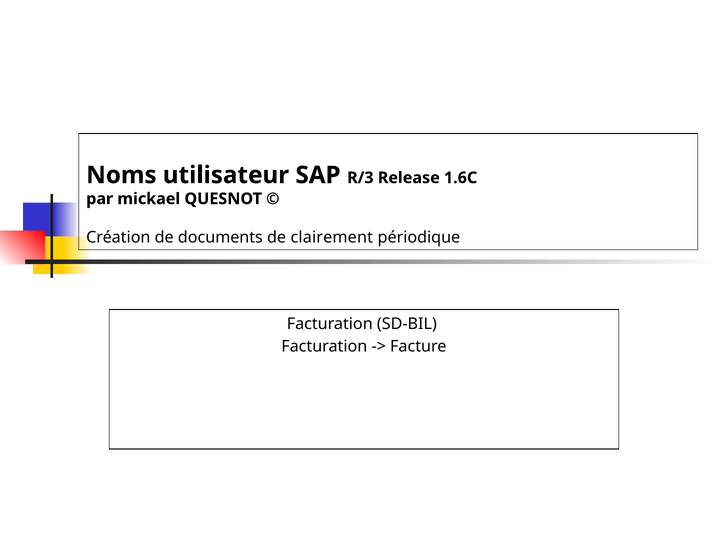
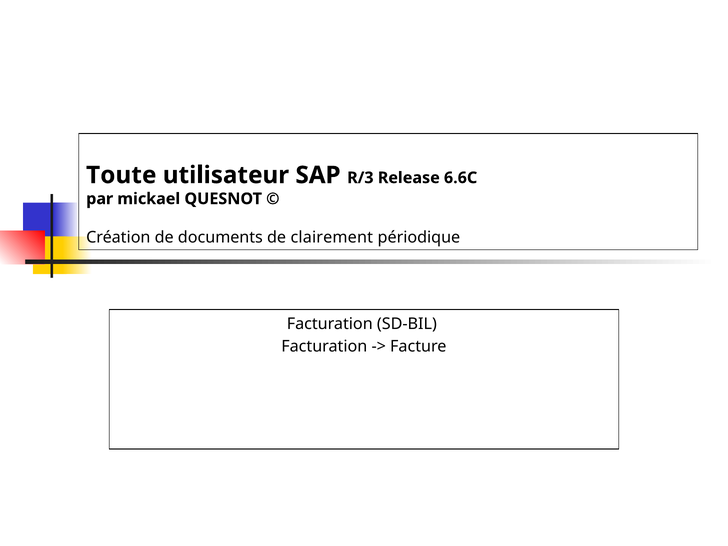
Noms: Noms -> Toute
1.6C: 1.6C -> 6.6C
